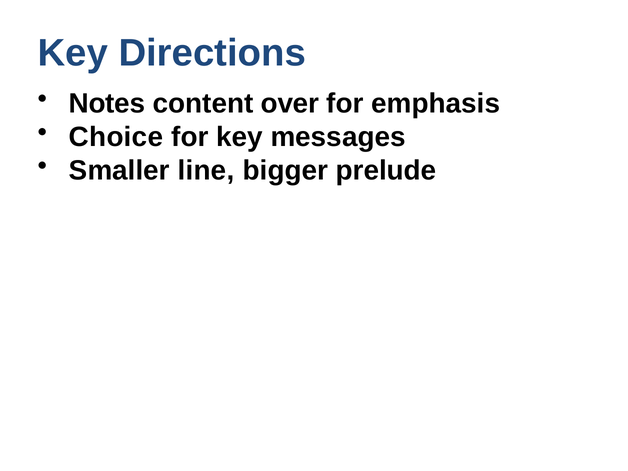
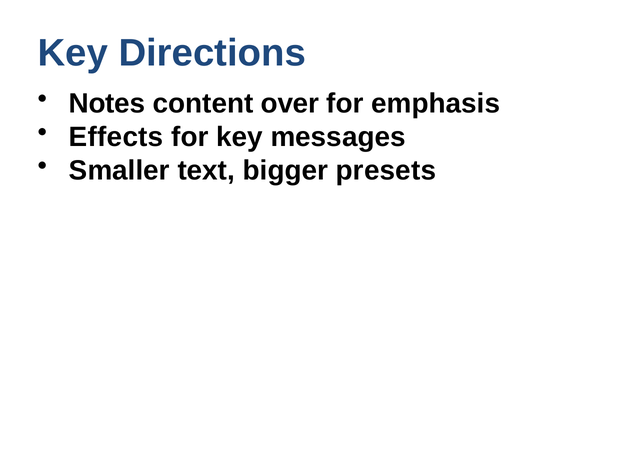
Choice: Choice -> Effects
line: line -> text
prelude: prelude -> presets
